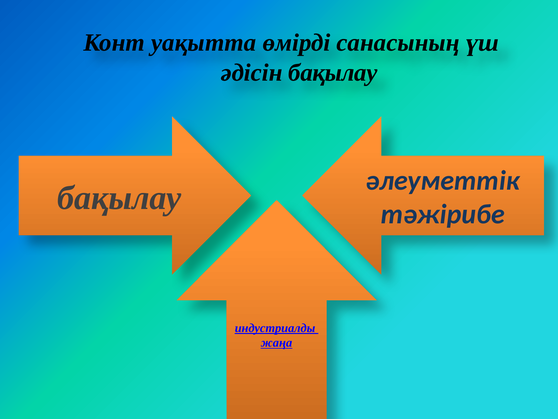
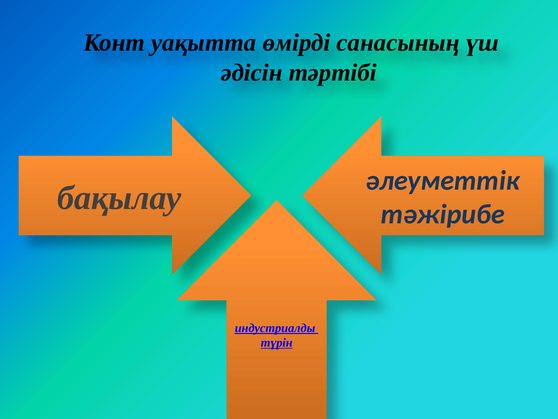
әдісін бақылау: бақылау -> тәртібі
жаңа: жаңа -> түрін
